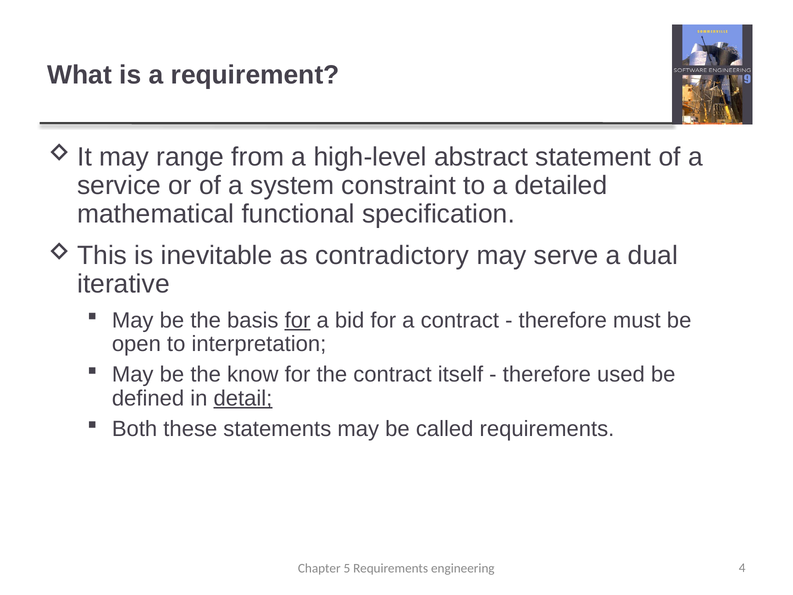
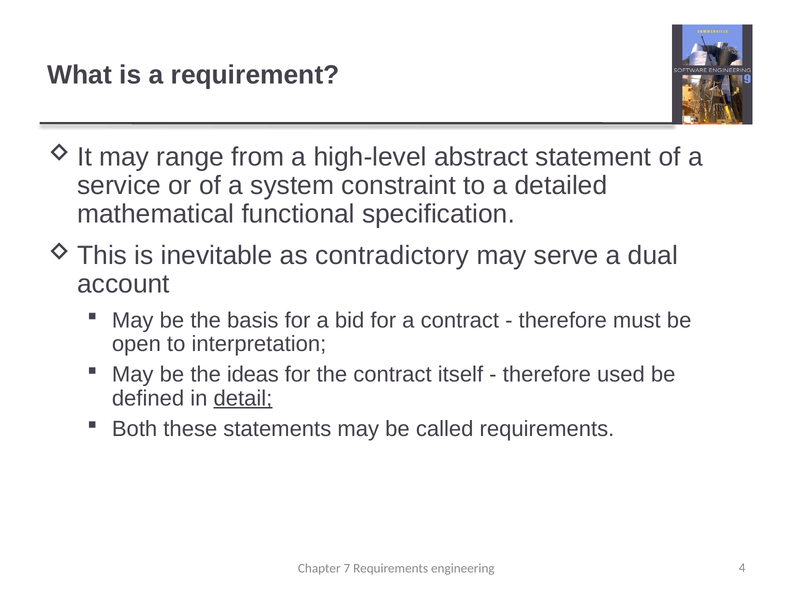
iterative: iterative -> account
for at (298, 320) underline: present -> none
know: know -> ideas
5: 5 -> 7
